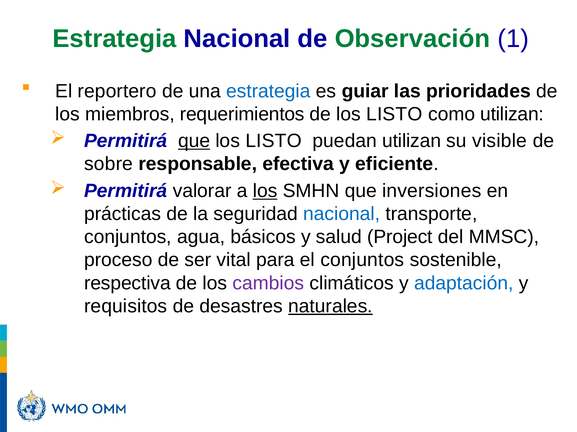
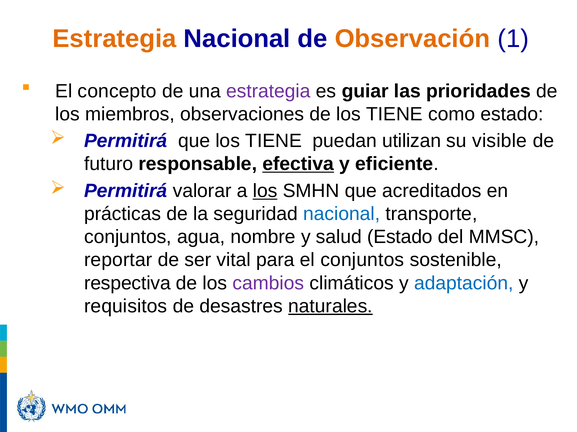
Estrategia at (114, 39) colour: green -> orange
Observación colour: green -> orange
reportero: reportero -> concepto
estrategia at (268, 91) colour: blue -> purple
requerimientos: requerimientos -> observaciones
de los LISTO: LISTO -> TIENE
como utilizan: utilizan -> estado
que at (194, 141) underline: present -> none
LISTO at (274, 141): LISTO -> TIENE
sobre: sobre -> futuro
efectiva underline: none -> present
inversiones: inversiones -> acreditados
básicos: básicos -> nombre
salud Project: Project -> Estado
proceso: proceso -> reportar
